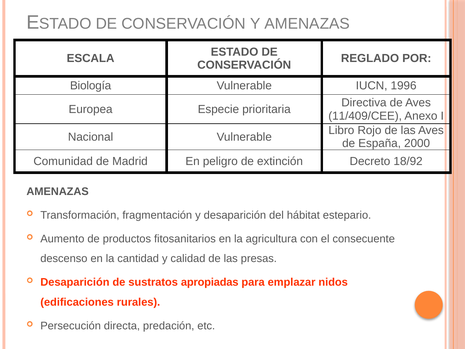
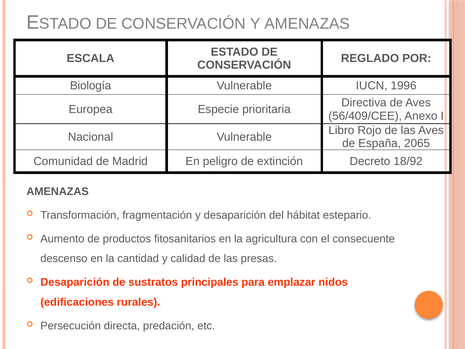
11/409/CEE: 11/409/CEE -> 56/409/CEE
2000: 2000 -> 2065
apropiadas: apropiadas -> principales
